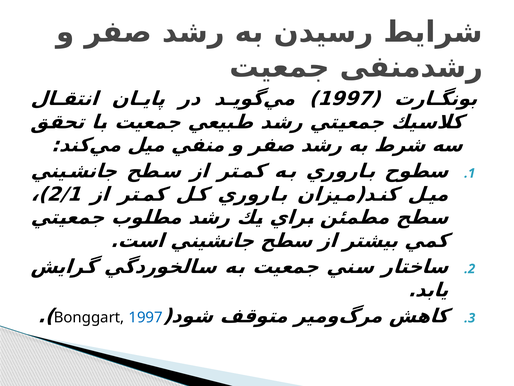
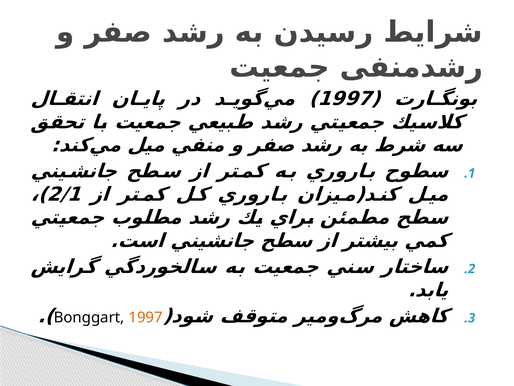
1997 at (146, 317) colour: blue -> orange
